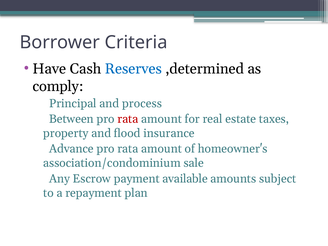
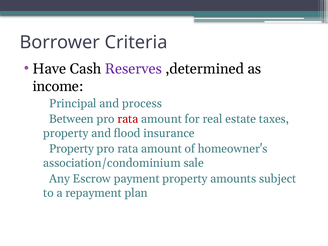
Reserves colour: blue -> purple
comply: comply -> income
Advance at (71, 149): Advance -> Property
payment available: available -> property
